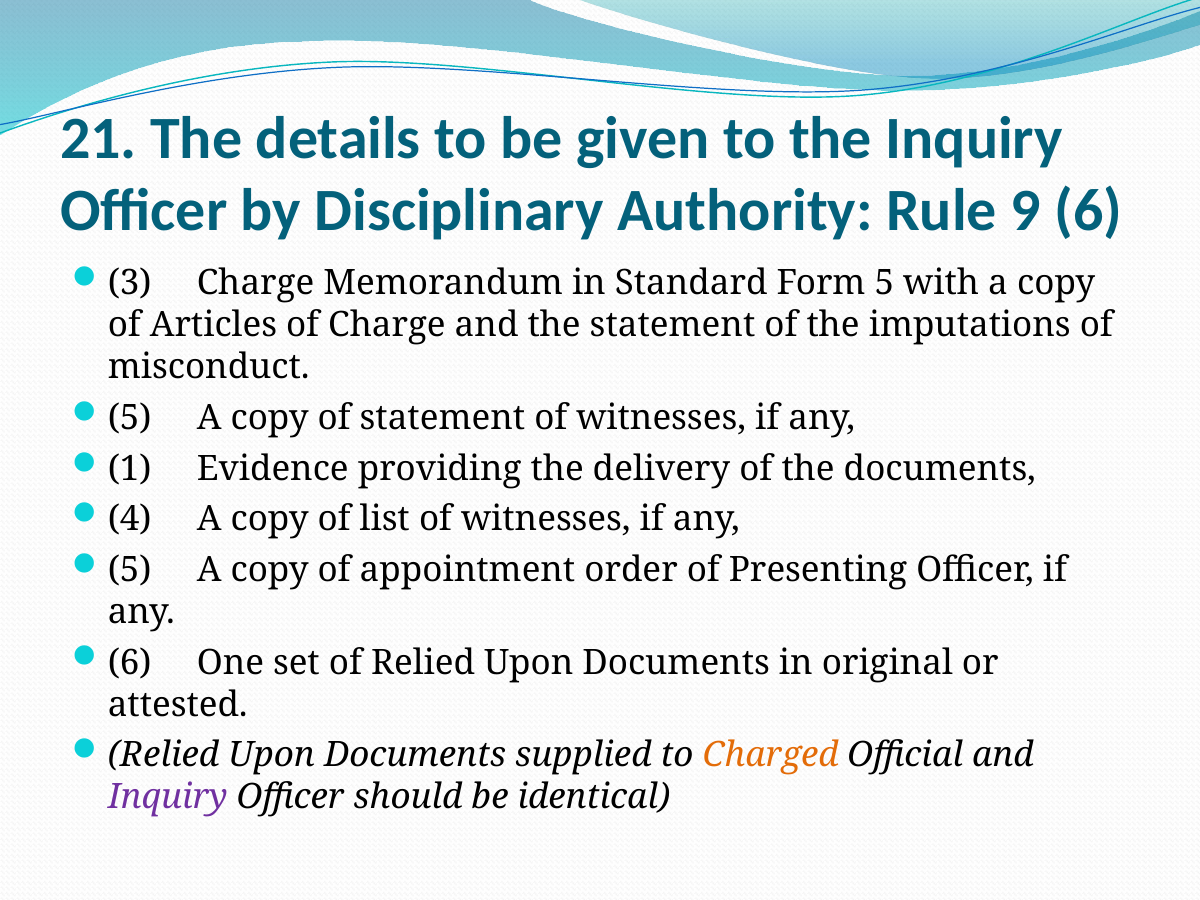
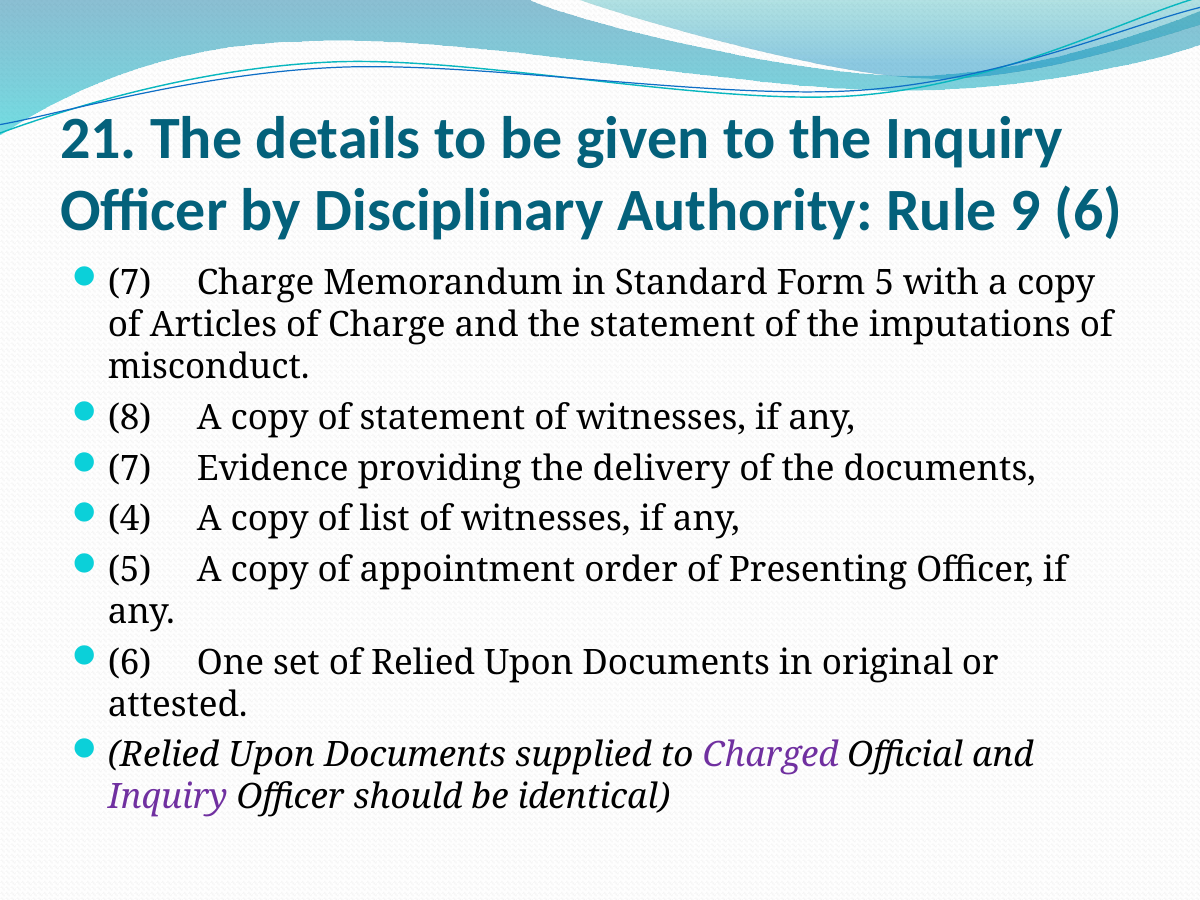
3 at (130, 283): 3 -> 7
5 at (130, 418): 5 -> 8
1 at (130, 469): 1 -> 7
Charged colour: orange -> purple
